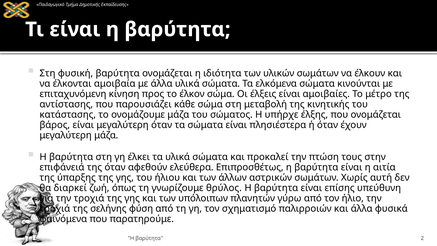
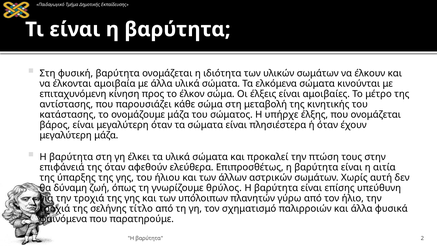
διαρκεί: διαρκεί -> δύναμη
φύση: φύση -> τίτλο
